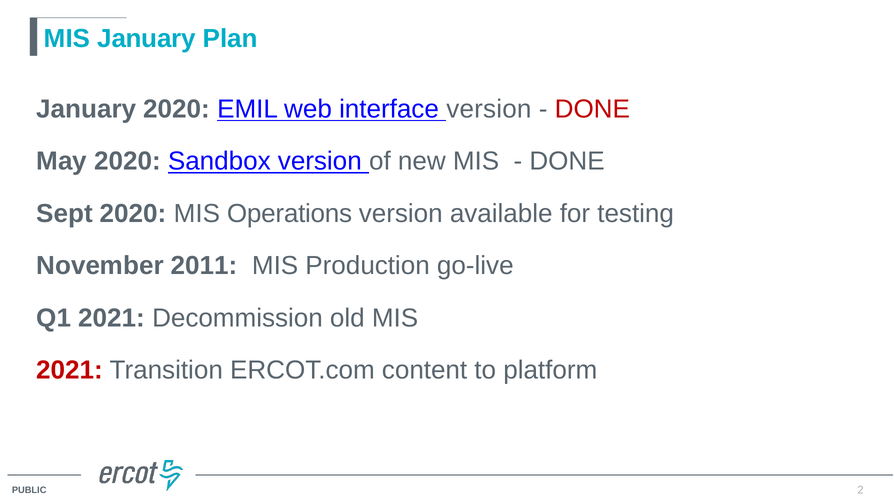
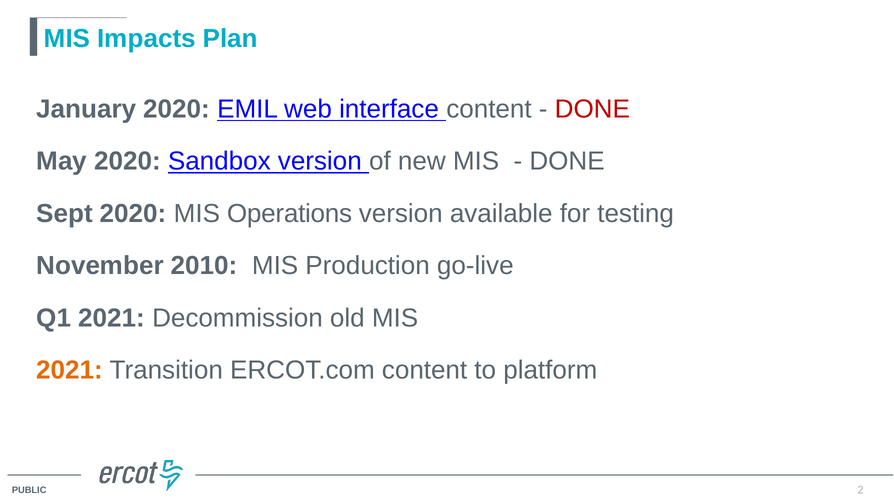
MIS January: January -> Impacts
interface version: version -> content
2011: 2011 -> 2010
2021 at (70, 370) colour: red -> orange
